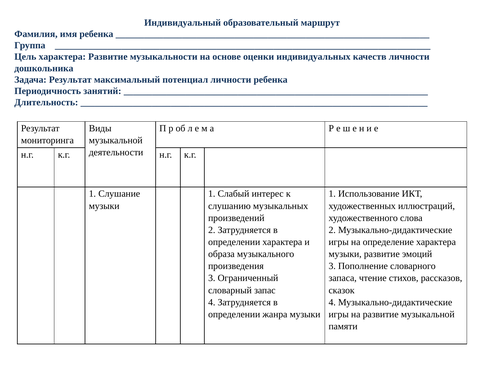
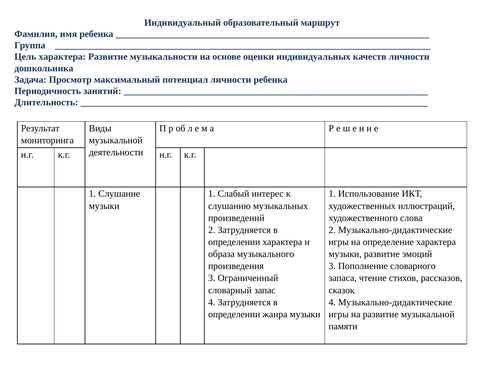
Задача Результат: Результат -> Просмотр
